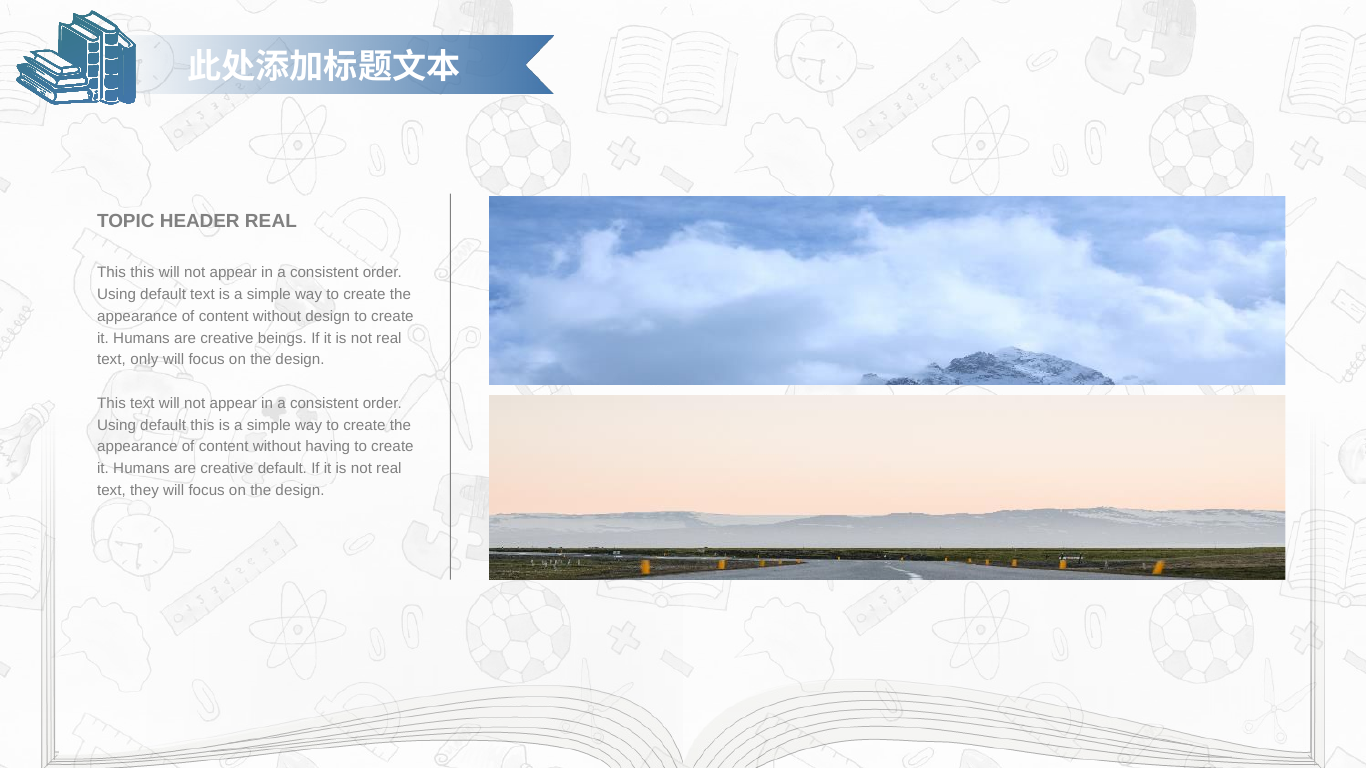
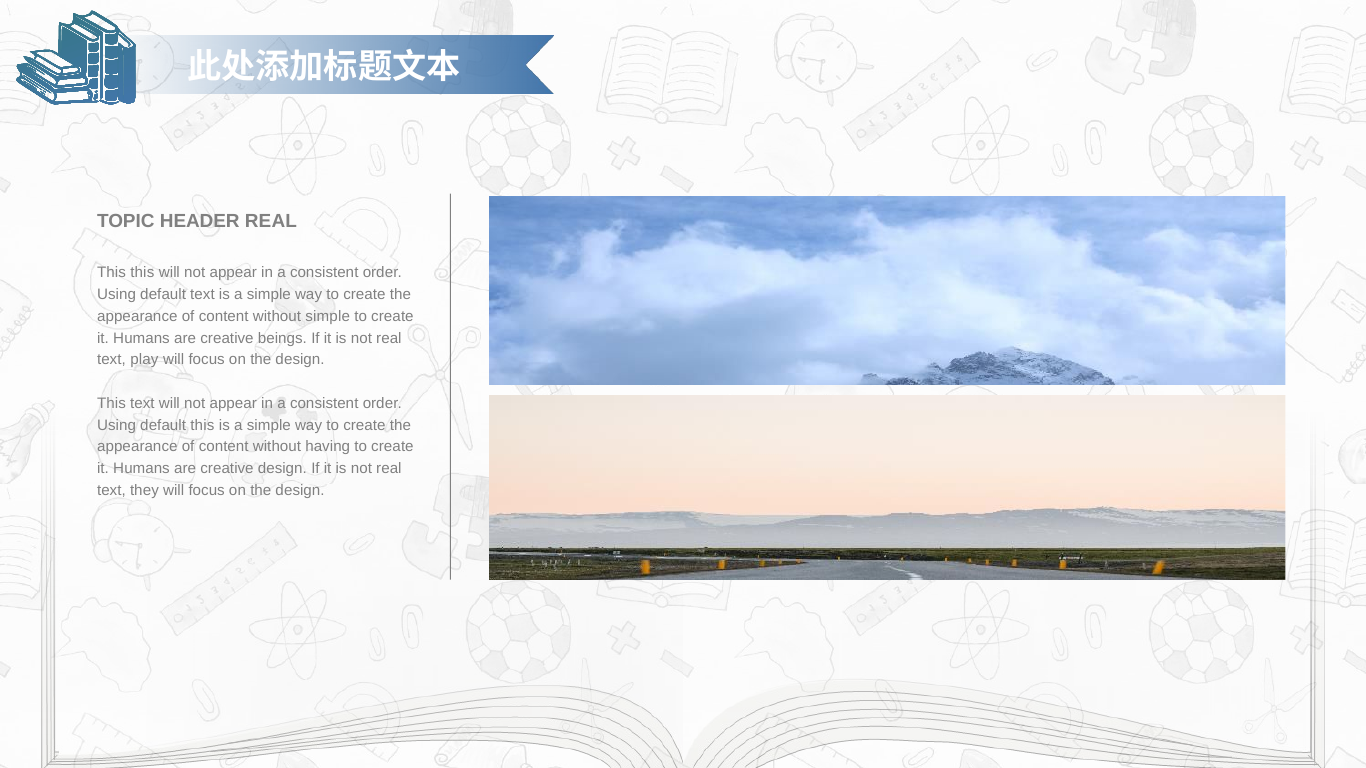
without design: design -> simple
only: only -> play
creative default: default -> design
